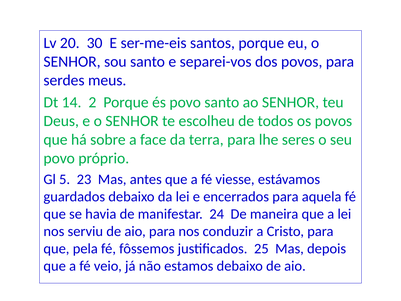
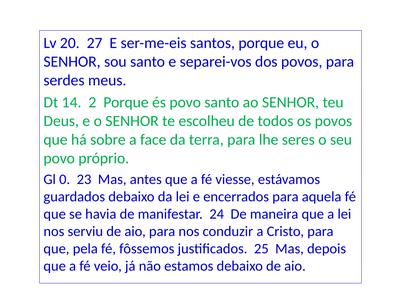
30: 30 -> 27
5: 5 -> 0
